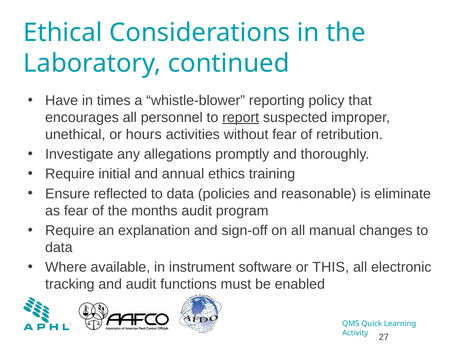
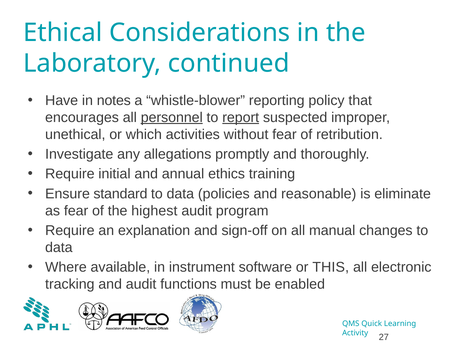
times: times -> notes
personnel underline: none -> present
hours: hours -> which
reflected: reflected -> standard
months: months -> highest
